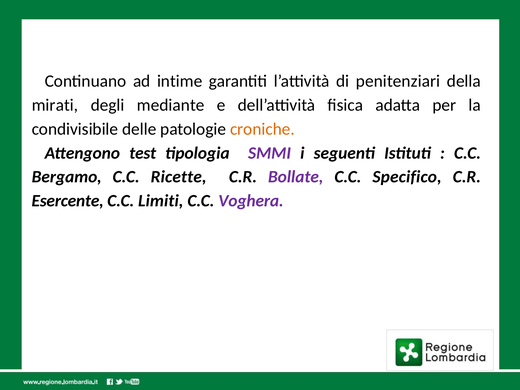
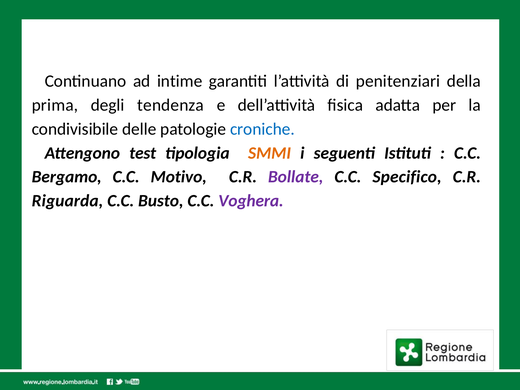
mirati: mirati -> prima
mediante: mediante -> tendenza
croniche colour: orange -> blue
SMMI colour: purple -> orange
Ricette: Ricette -> Motivo
Esercente: Esercente -> Riguarda
Limiti: Limiti -> Busto
